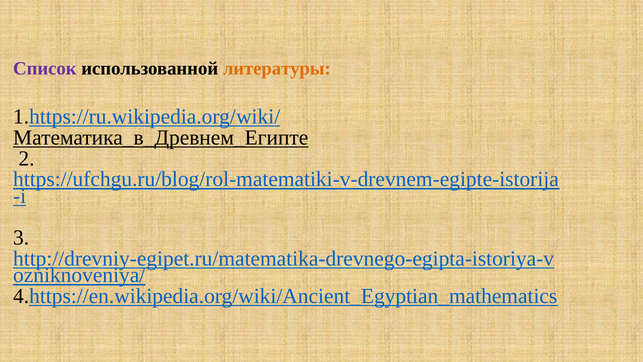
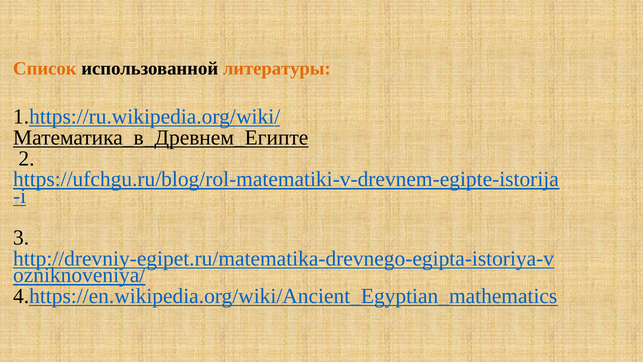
Список colour: purple -> orange
